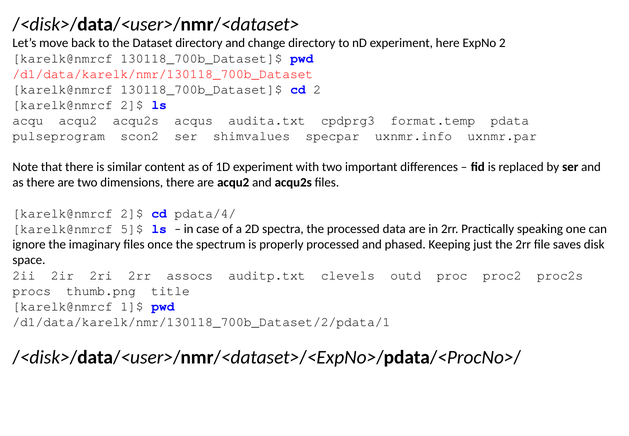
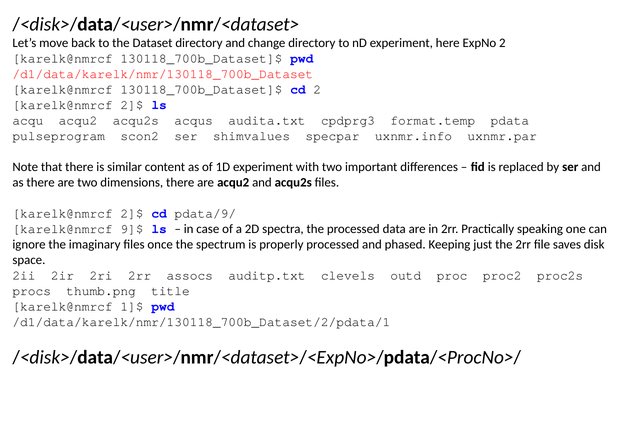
pdata/4/: pdata/4/ -> pdata/9/
5]$: 5]$ -> 9]$
